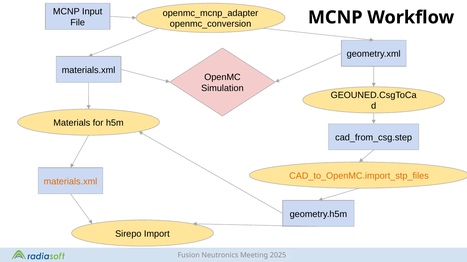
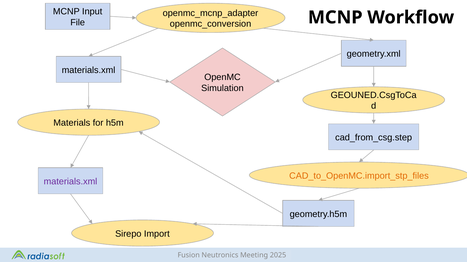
materials.xml at (70, 182) colour: orange -> purple
